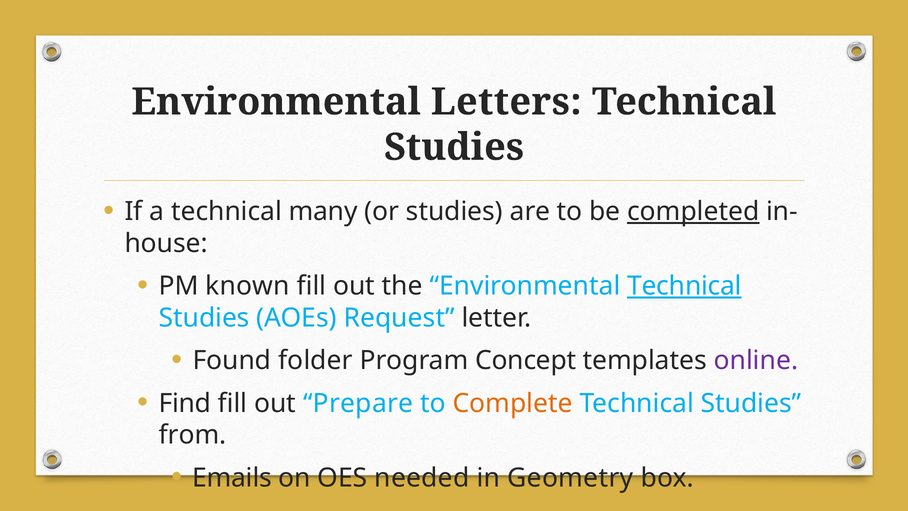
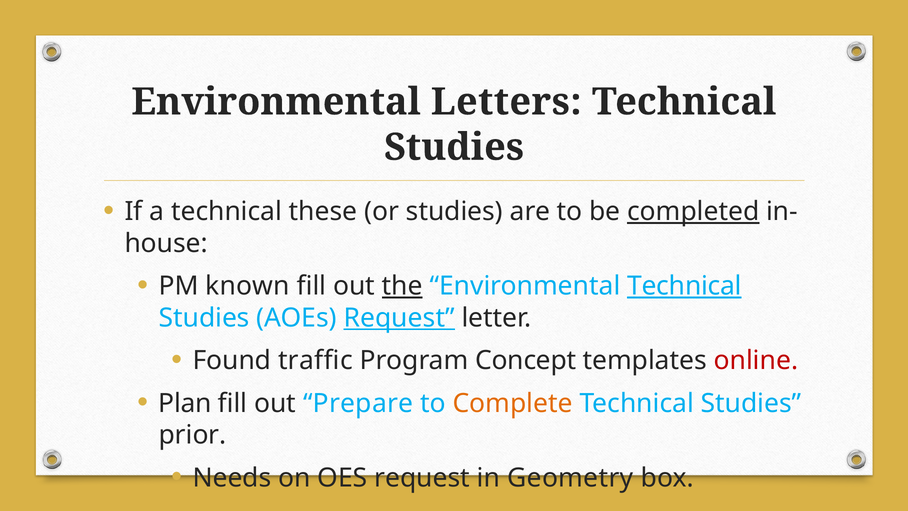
many: many -> these
the underline: none -> present
Request at (399, 318) underline: none -> present
folder: folder -> traffic
online colour: purple -> red
Find: Find -> Plan
from: from -> prior
Emails: Emails -> Needs
OES needed: needed -> request
